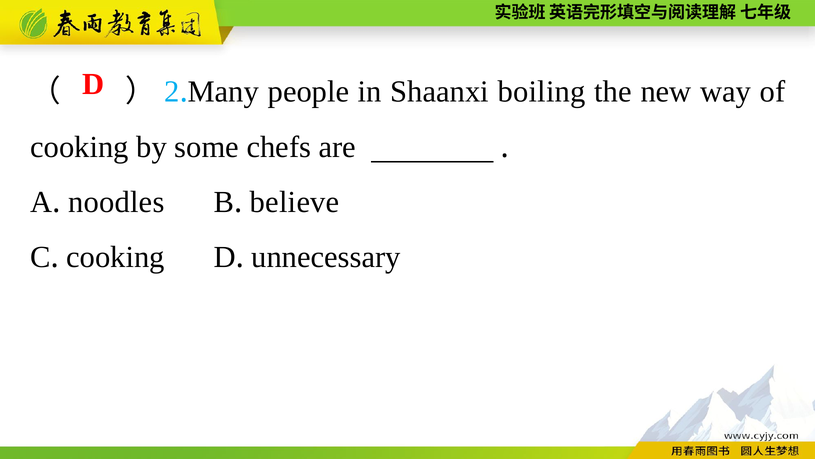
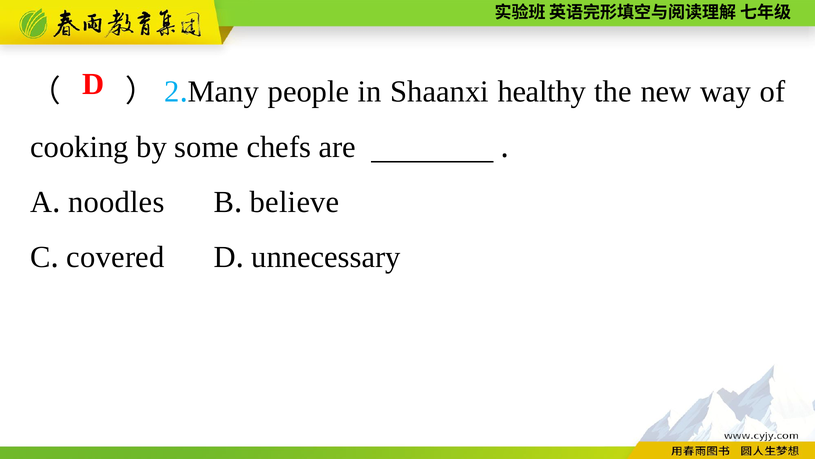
boiling: boiling -> healthy
cooking at (116, 257): cooking -> covered
